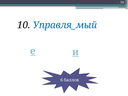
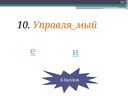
Управля_мый colour: blue -> orange
